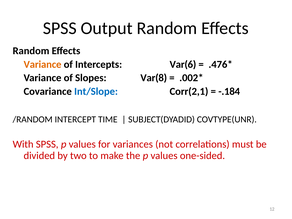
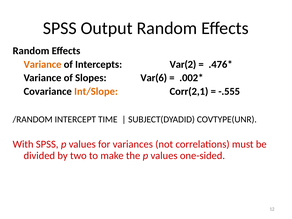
Var(6: Var(6 -> Var(2
Var(8: Var(8 -> Var(6
Int/Slope colour: blue -> orange
-.184: -.184 -> -.555
